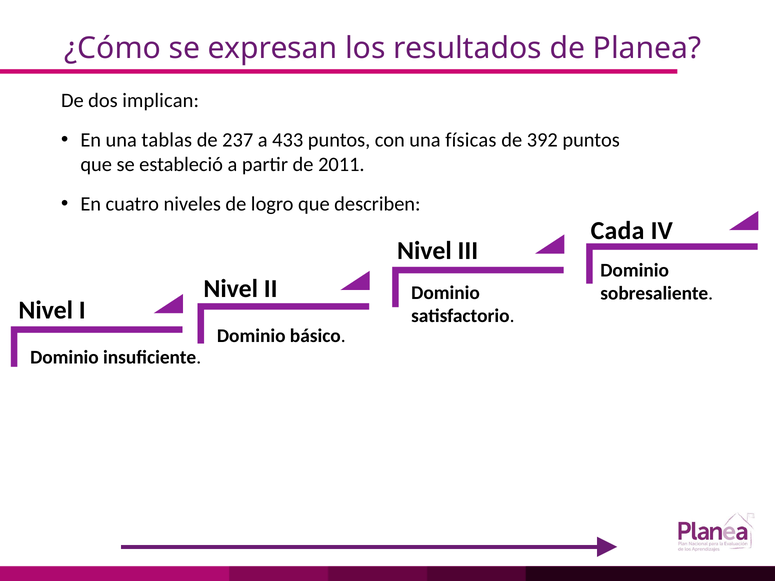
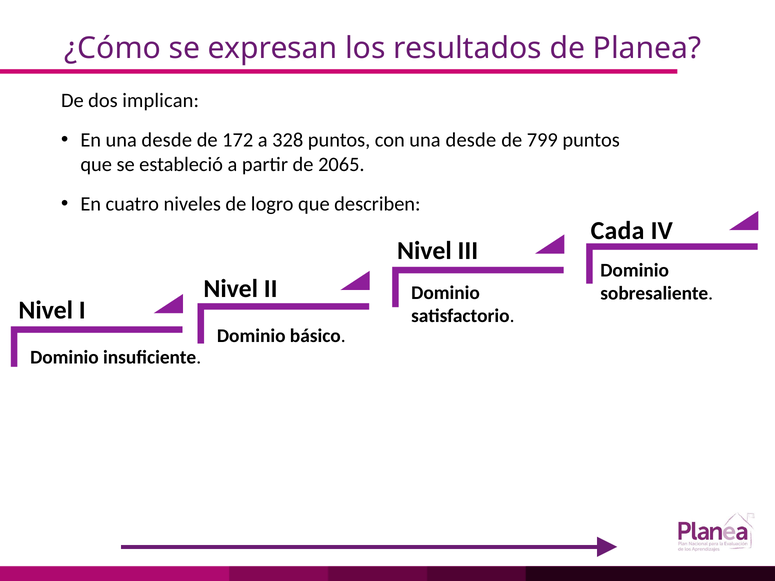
En una tablas: tablas -> desde
237: 237 -> 172
433: 433 -> 328
con una físicas: físicas -> desde
392: 392 -> 799
2011: 2011 -> 2065
